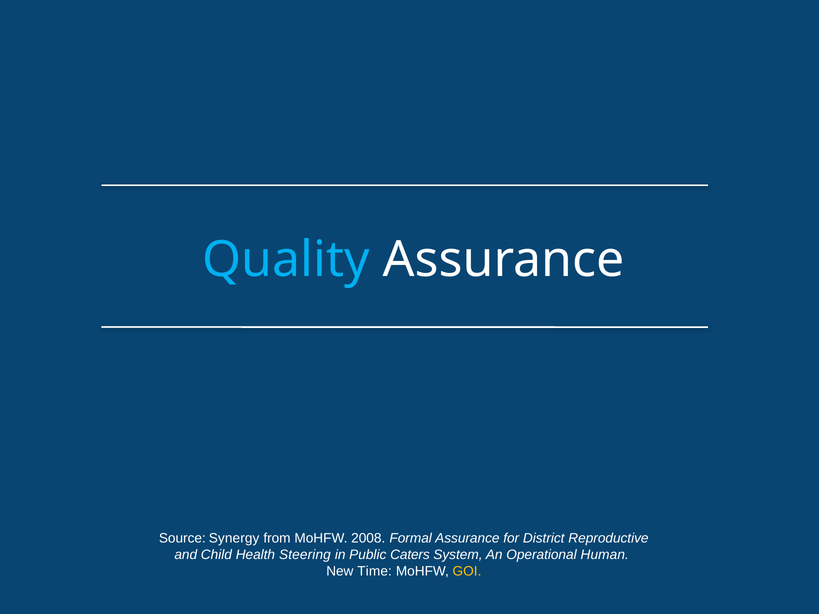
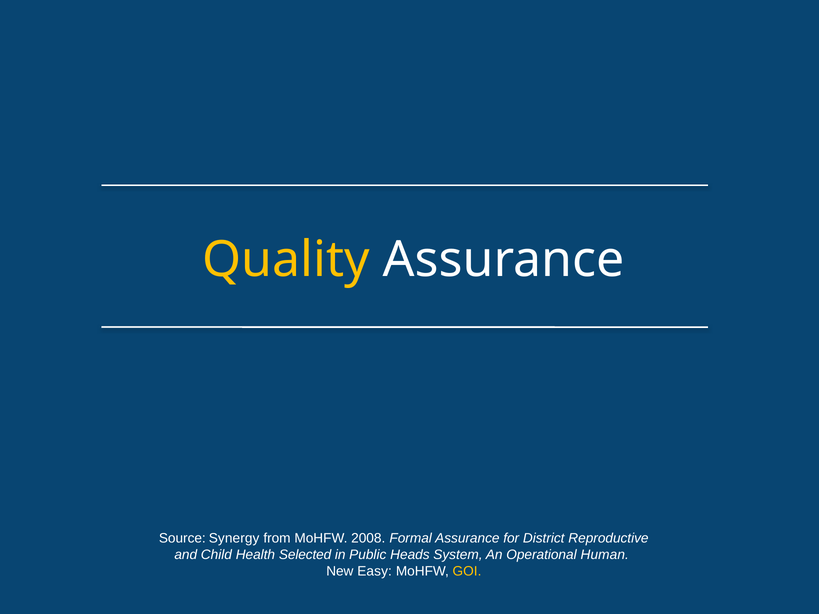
Quality colour: light blue -> yellow
Steering: Steering -> Selected
Caters: Caters -> Heads
Time: Time -> Easy
